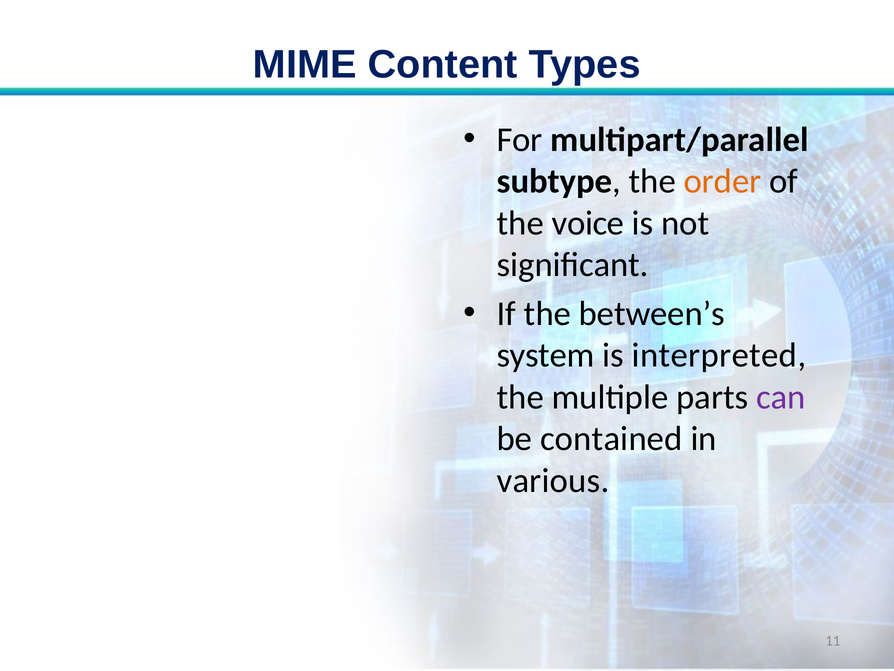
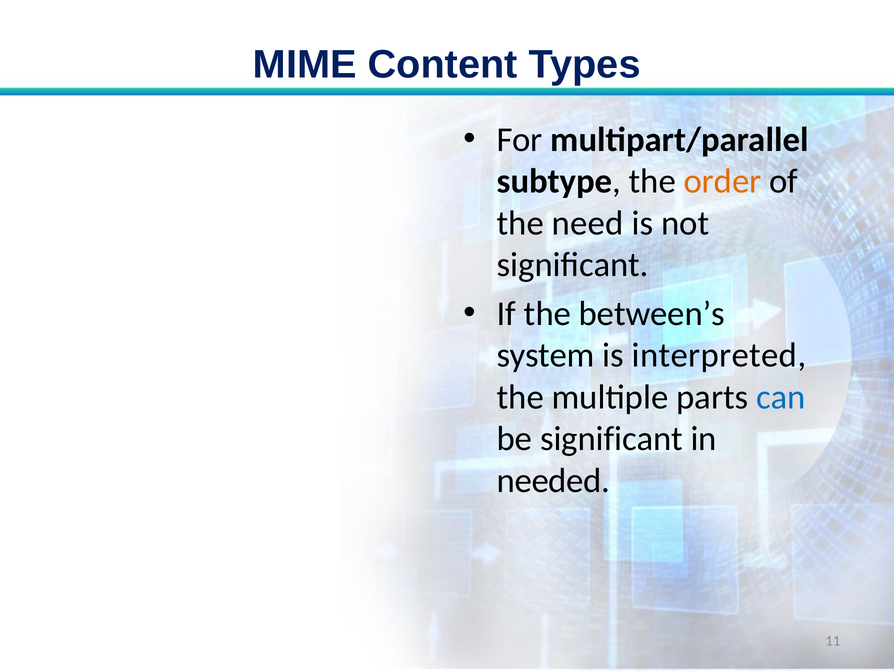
voice: voice -> need
can colour: purple -> blue
be contained: contained -> significant
various: various -> needed
